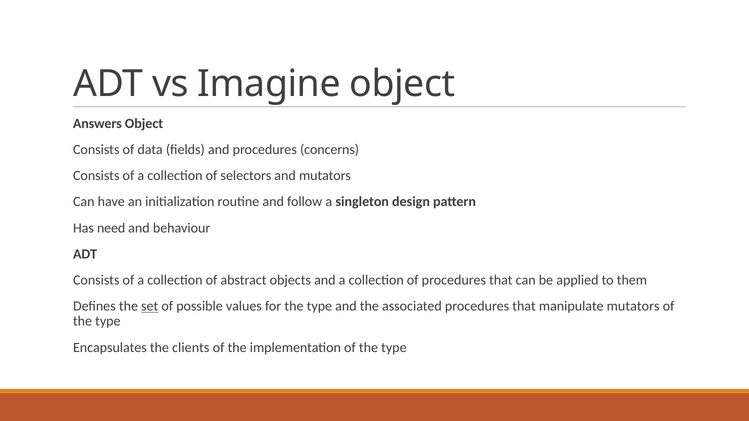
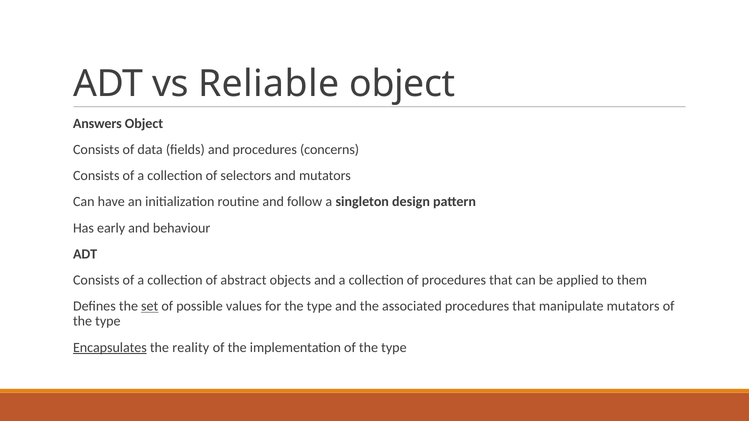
Imagine: Imagine -> Reliable
need: need -> early
Encapsulates underline: none -> present
clients: clients -> reality
